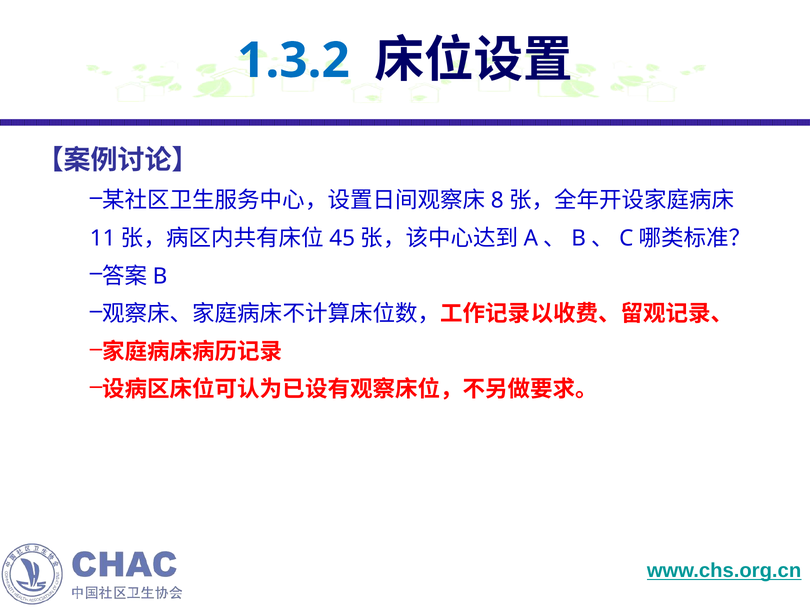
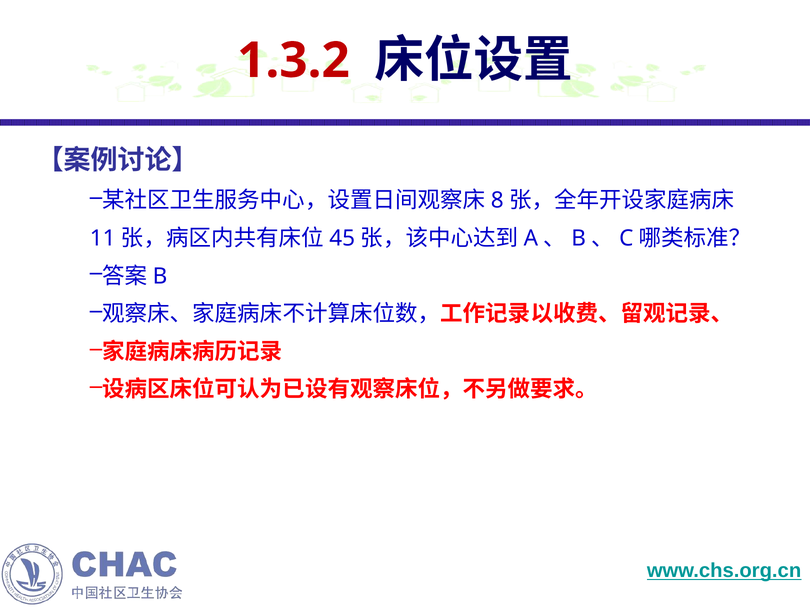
1.3.2 colour: blue -> red
